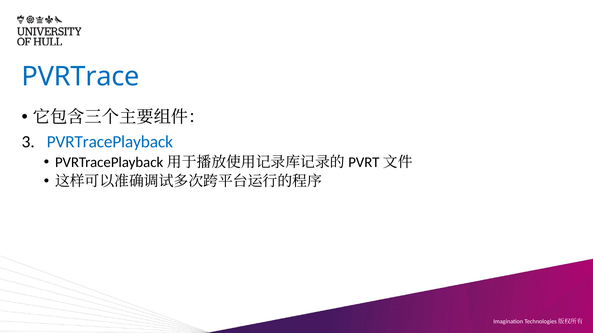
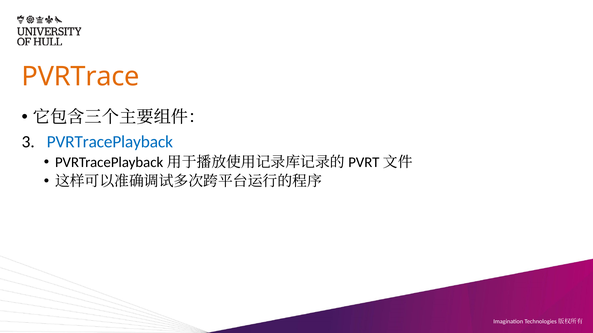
PVRTrace colour: blue -> orange
